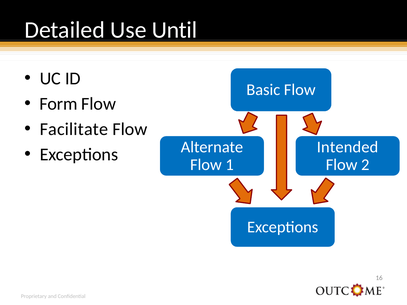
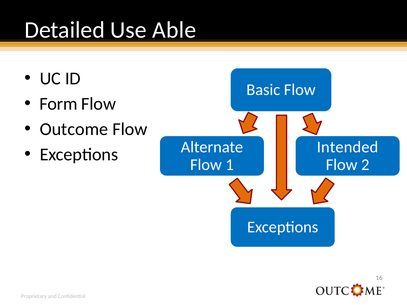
Until: Until -> Able
Facilitate: Facilitate -> Outcome
